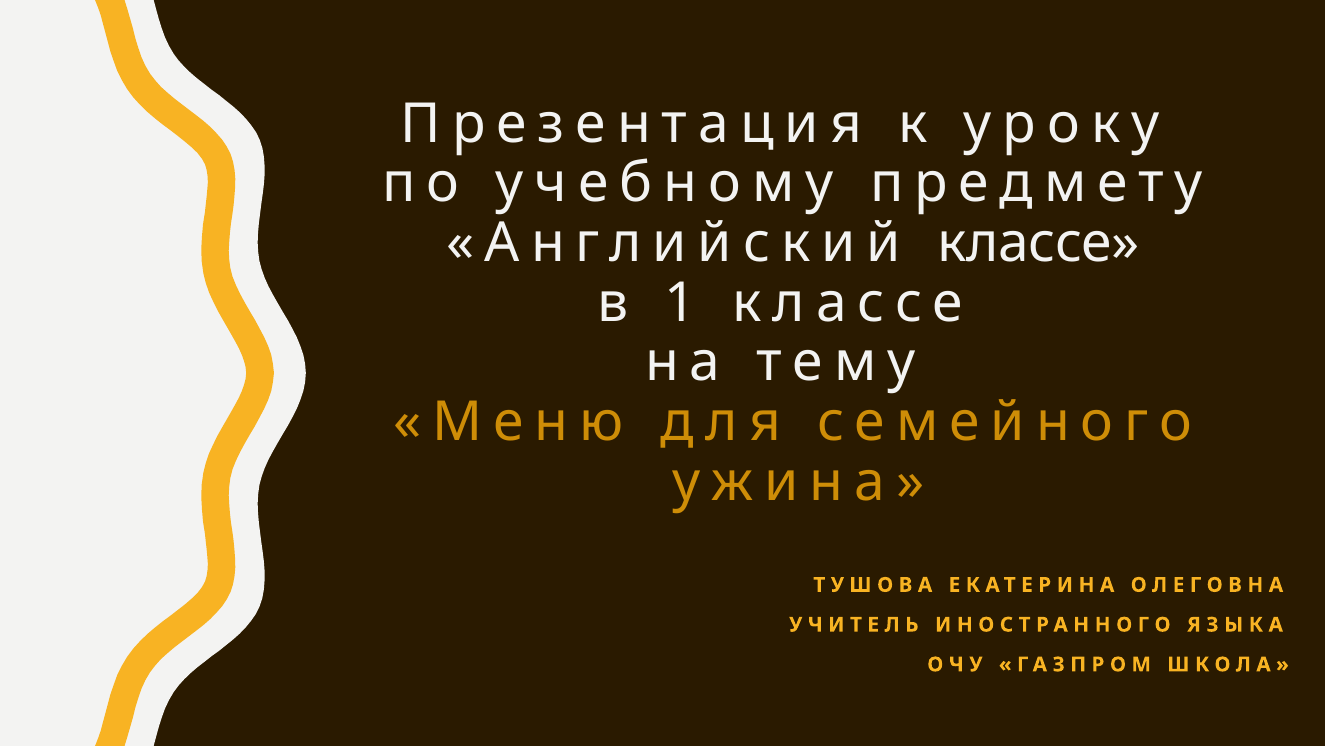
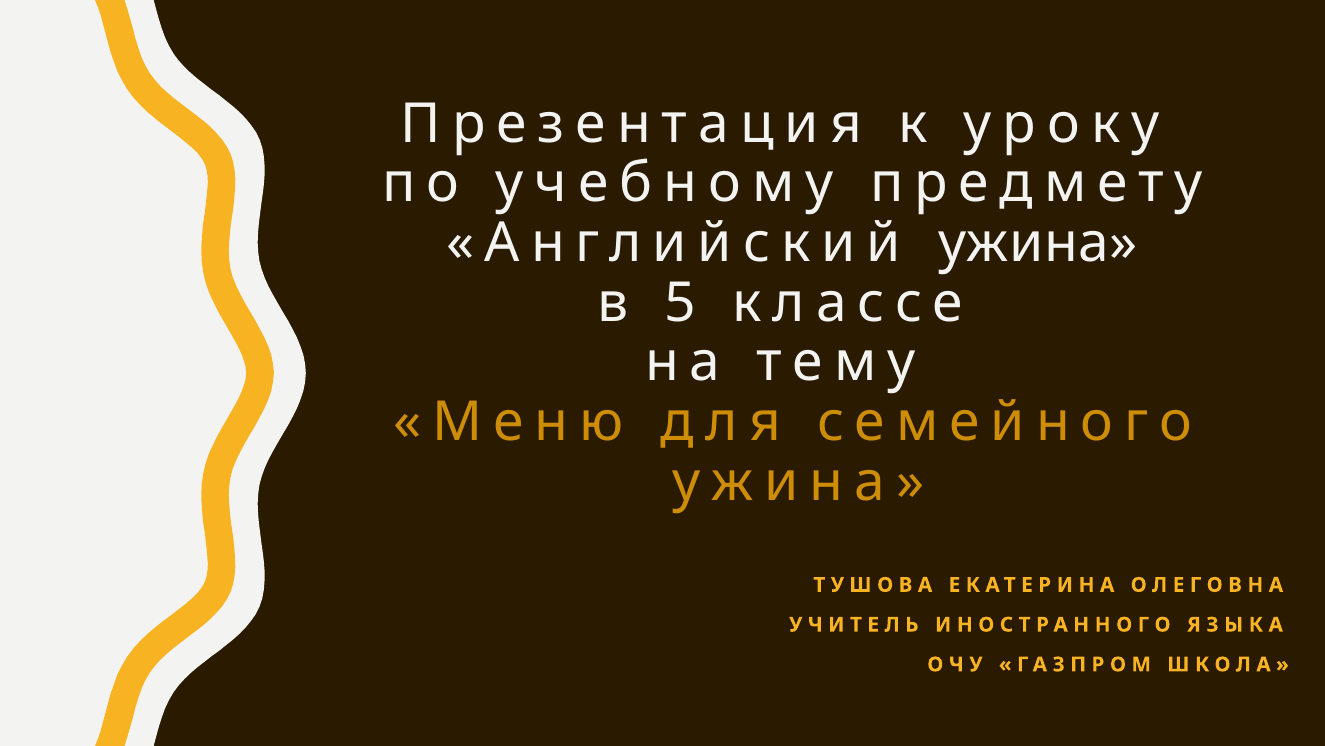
Английский классе: классе -> ужина
1: 1 -> 5
